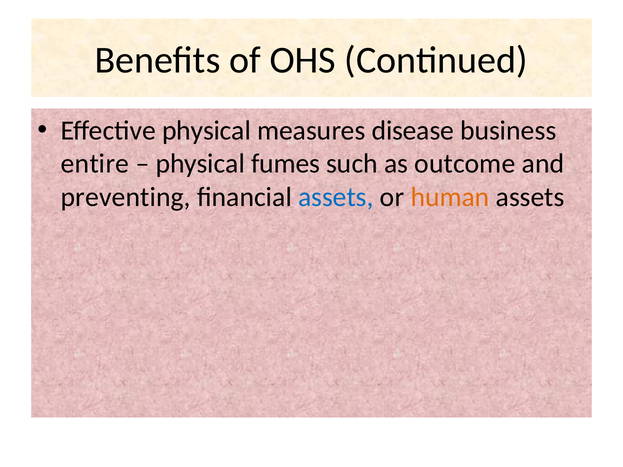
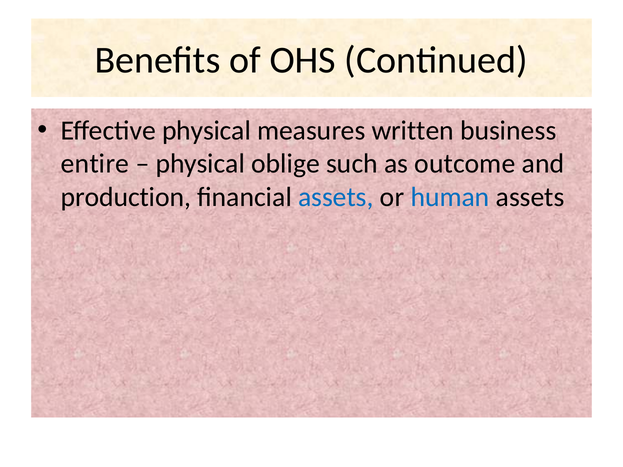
disease: disease -> written
fumes: fumes -> oblige
preventing: preventing -> production
human colour: orange -> blue
